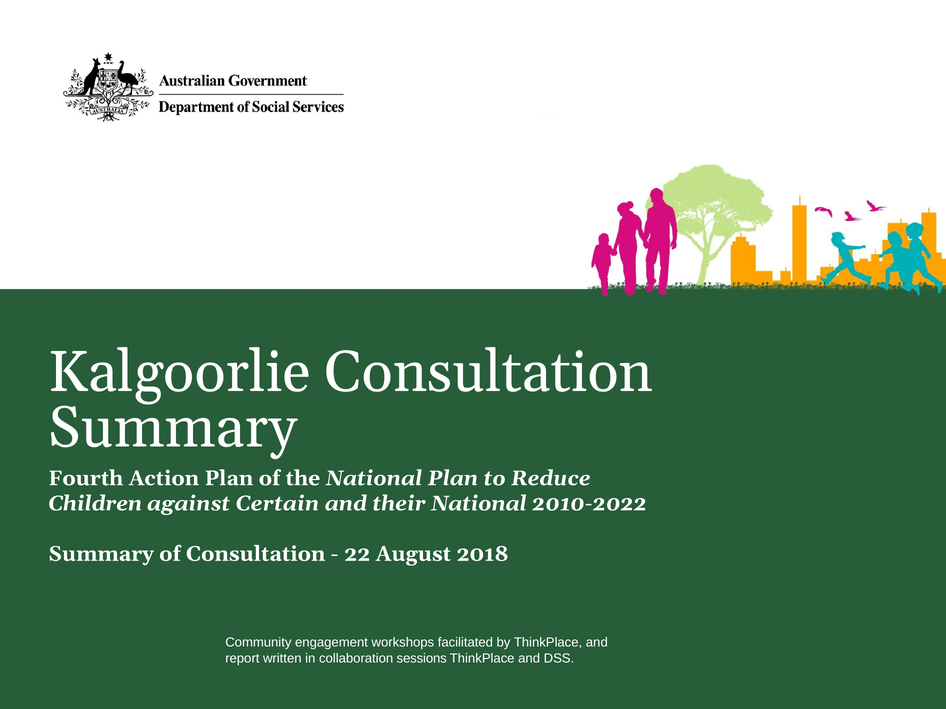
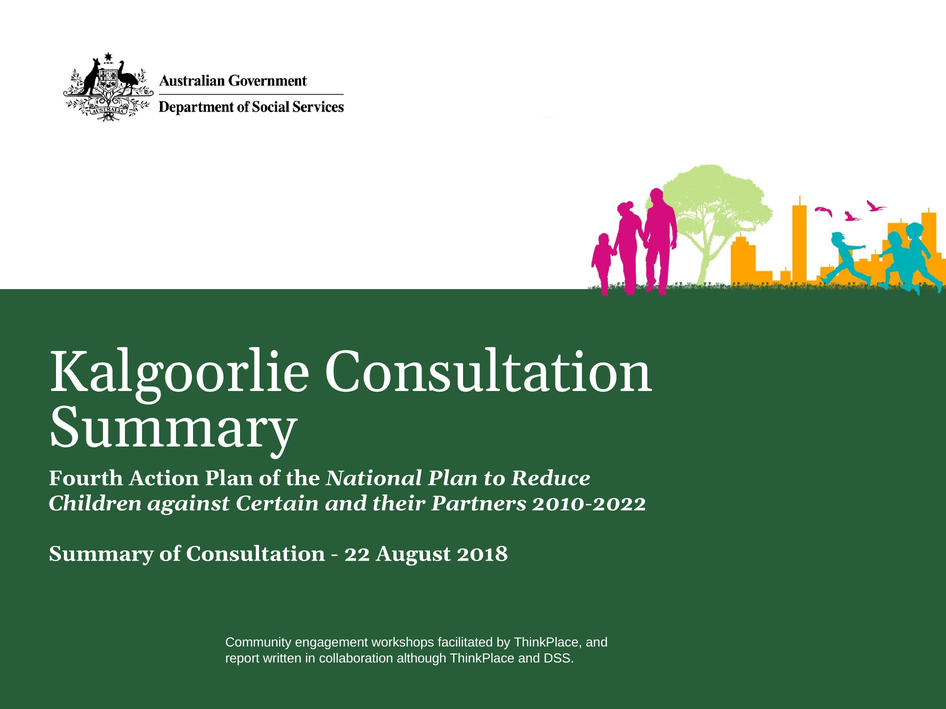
their National: National -> Partners
sessions: sessions -> although
